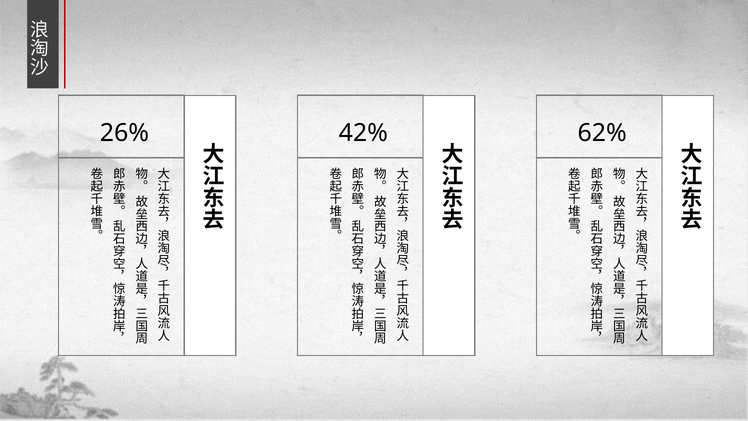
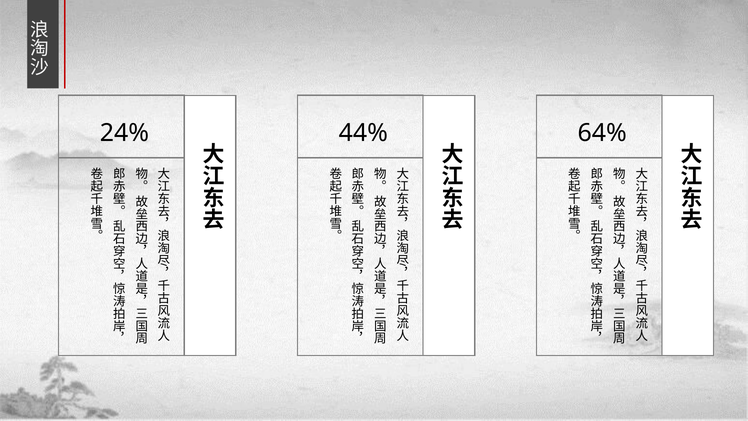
26%: 26% -> 24%
42%: 42% -> 44%
62%: 62% -> 64%
